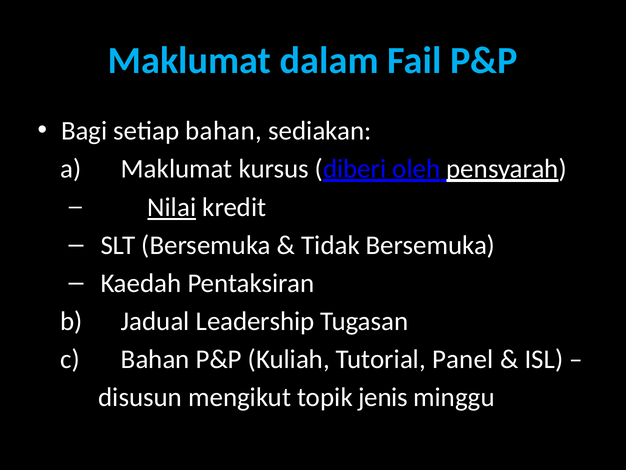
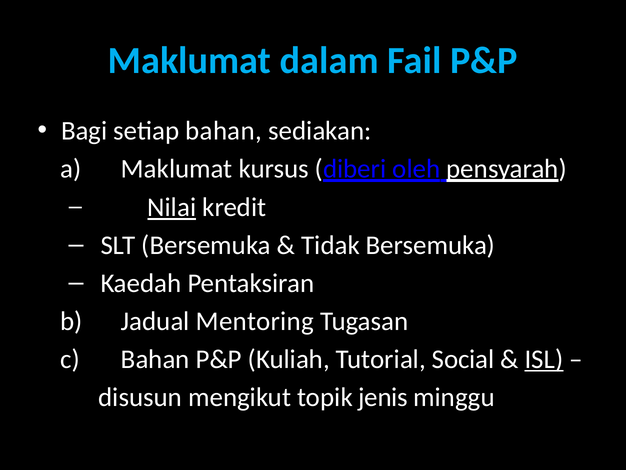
Leadership: Leadership -> Mentoring
Panel: Panel -> Social
ISL underline: none -> present
